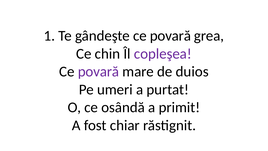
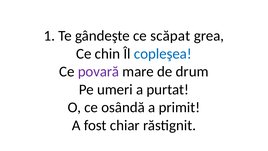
gândeşte ce povară: povară -> scăpat
copleşea colour: purple -> blue
duios: duios -> drum
